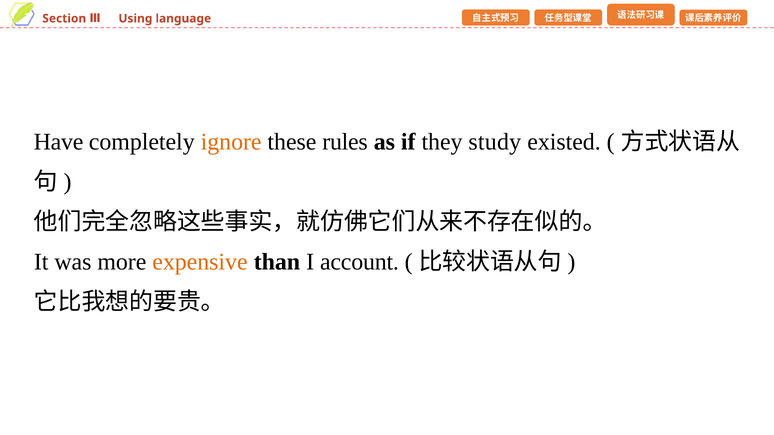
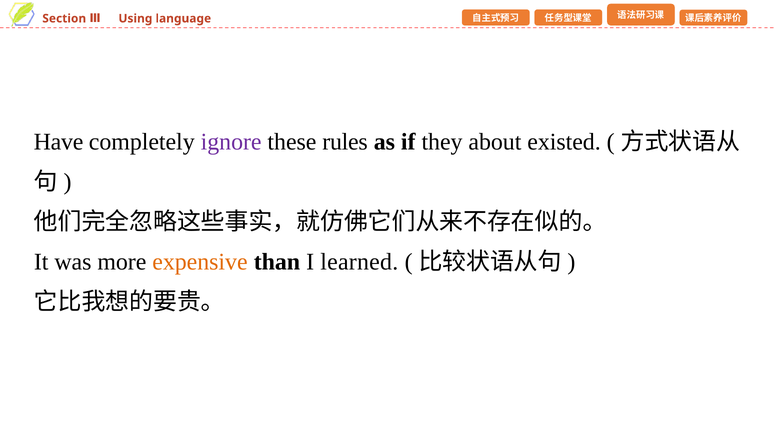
ignore colour: orange -> purple
study: study -> about
account: account -> learned
